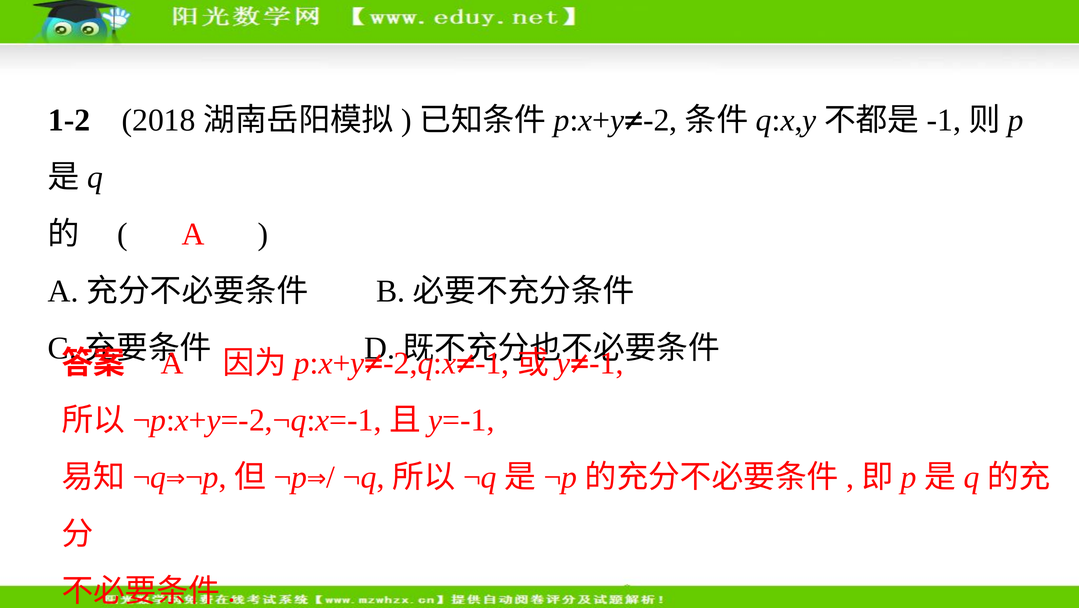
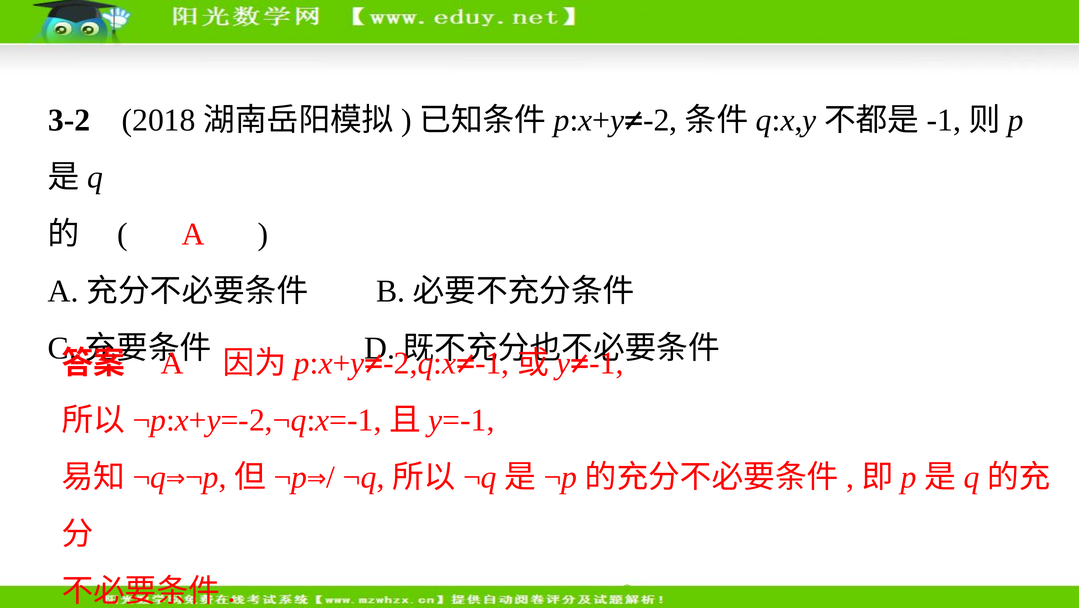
1-2: 1-2 -> 3-2
